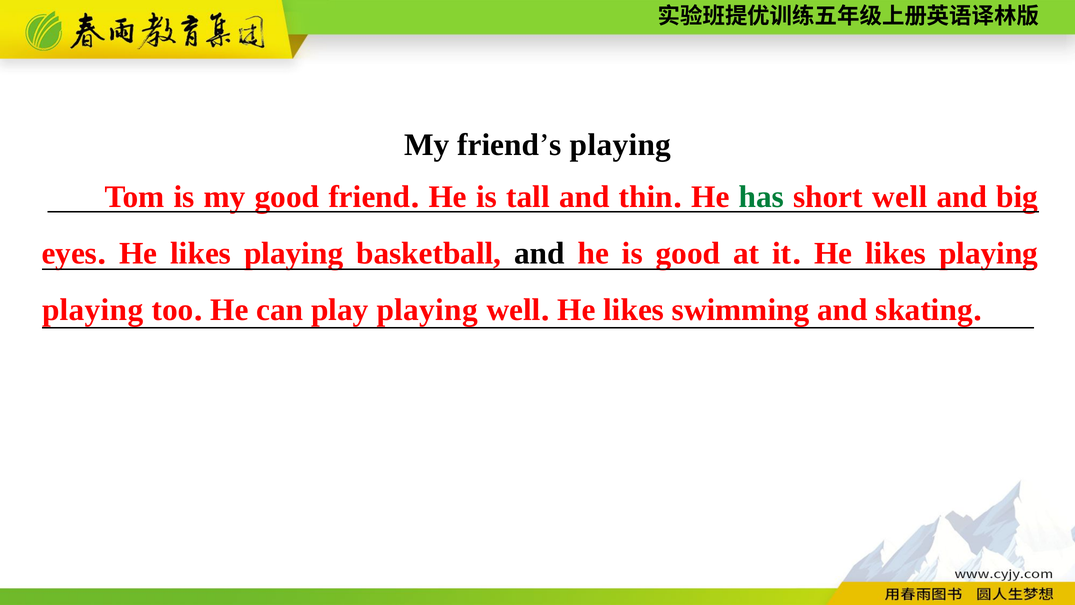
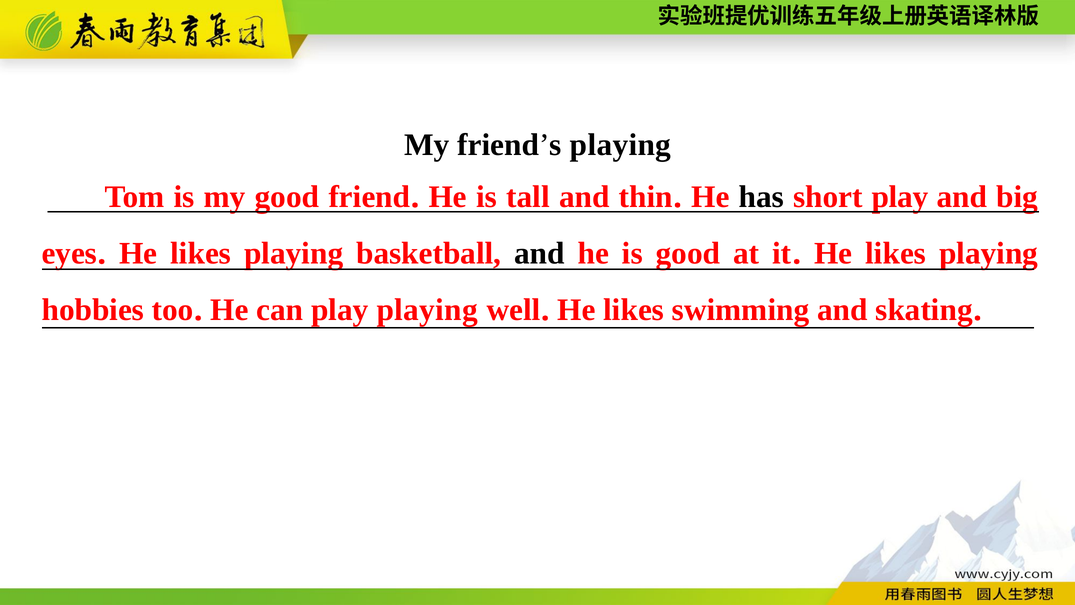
has colour: green -> black
short well: well -> play
playing at (93, 310): playing -> hobbies
